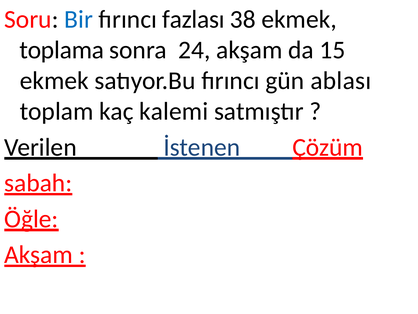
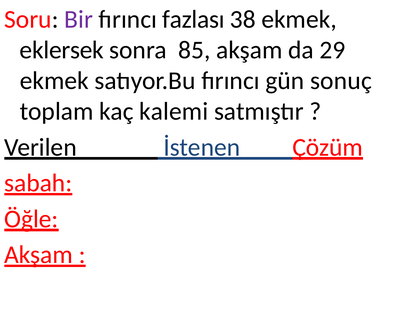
Bir colour: blue -> purple
toplama: toplama -> eklersek
24: 24 -> 85
15: 15 -> 29
ablası: ablası -> sonuç
